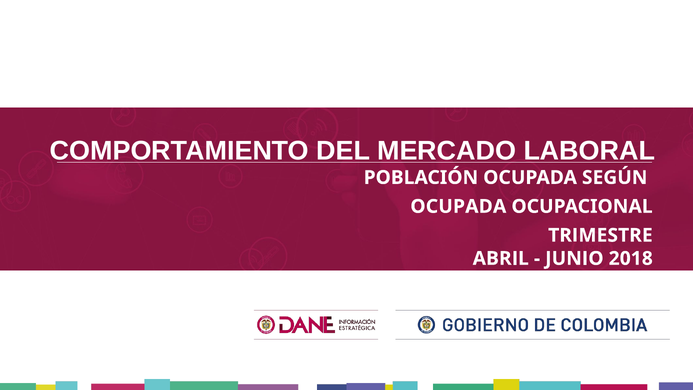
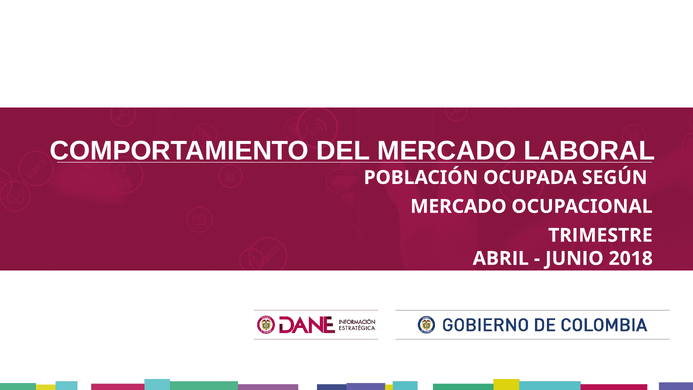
OCUPADA at (458, 206): OCUPADA -> MERCADO
